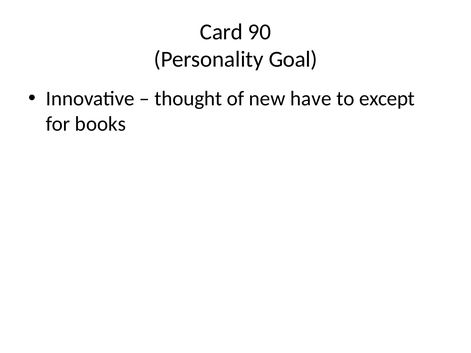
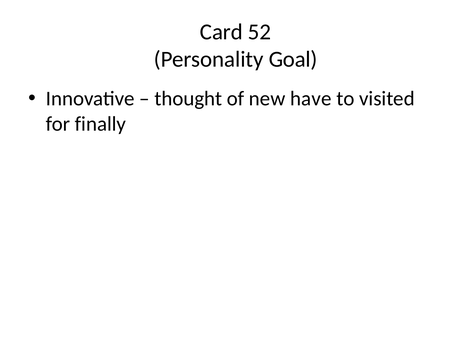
90: 90 -> 52
except: except -> visited
books: books -> finally
